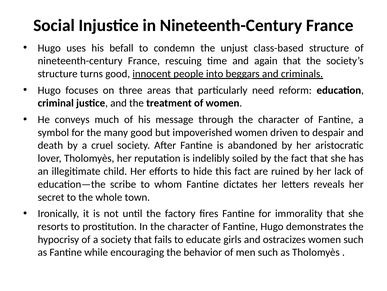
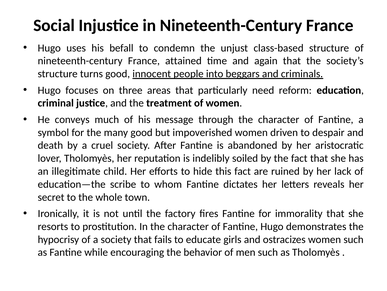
rescuing: rescuing -> attained
